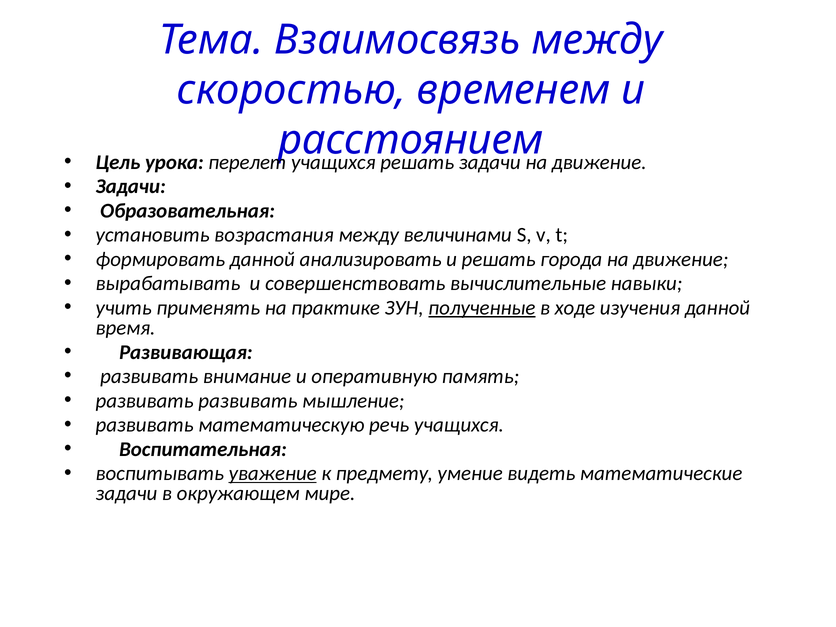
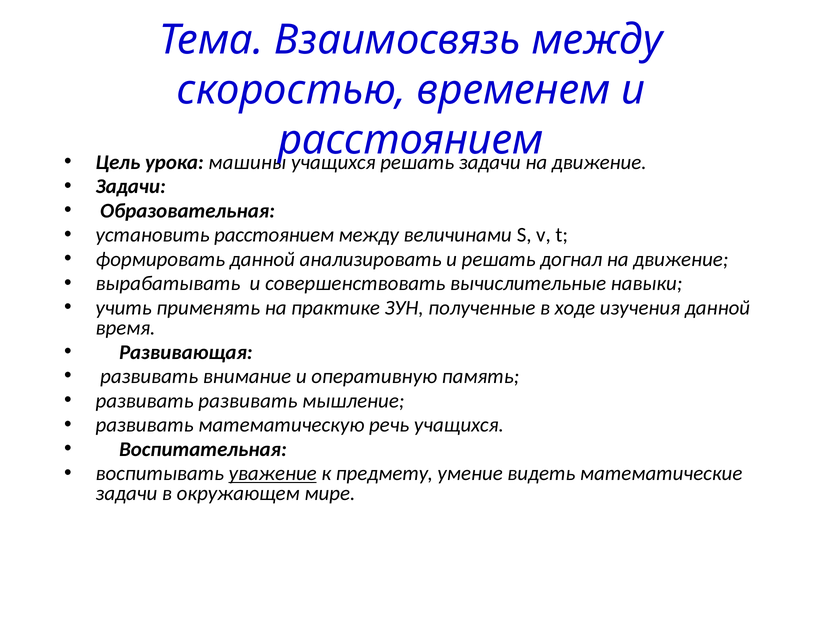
перелет: перелет -> машины
установить возрастания: возрастания -> расстоянием
города: города -> догнал
полученные underline: present -> none
